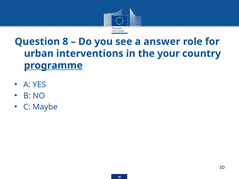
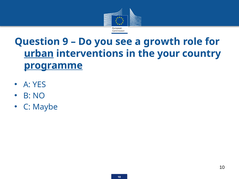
8: 8 -> 9
answer: answer -> growth
urban underline: none -> present
